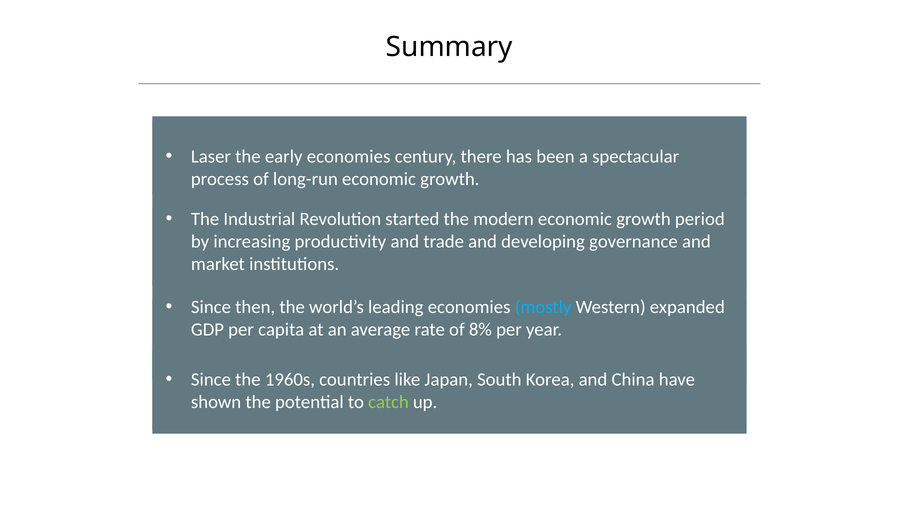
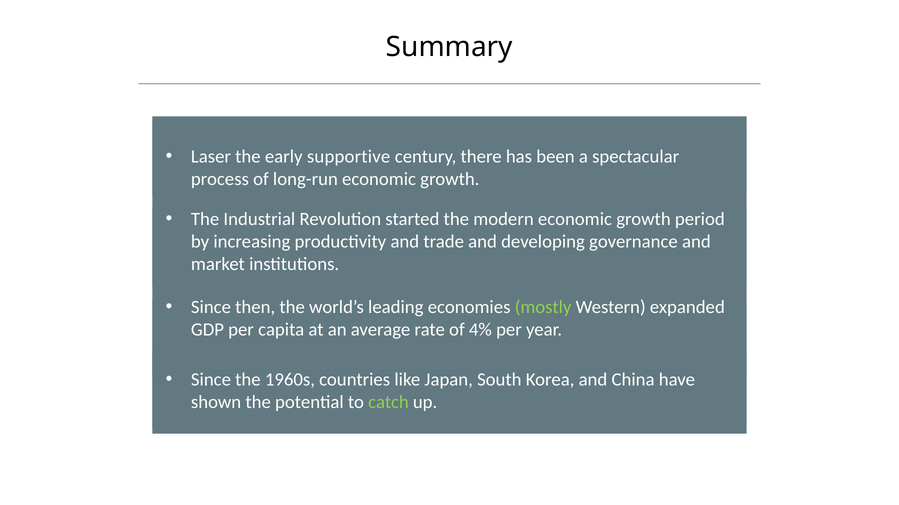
early economies: economies -> supportive
mostly colour: light blue -> light green
8%: 8% -> 4%
